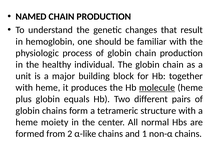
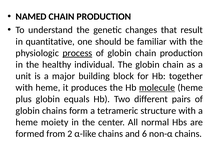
hemoglobin: hemoglobin -> quantitative
process underline: none -> present
1: 1 -> 6
